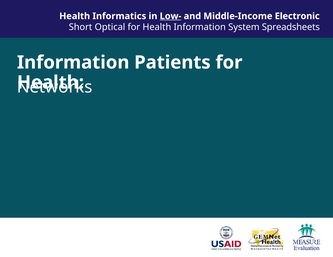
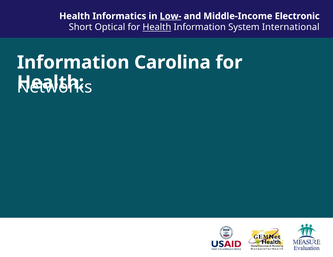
Health at (157, 27) underline: none -> present
Spreadsheets: Spreadsheets -> International
Patients: Patients -> Carolina
